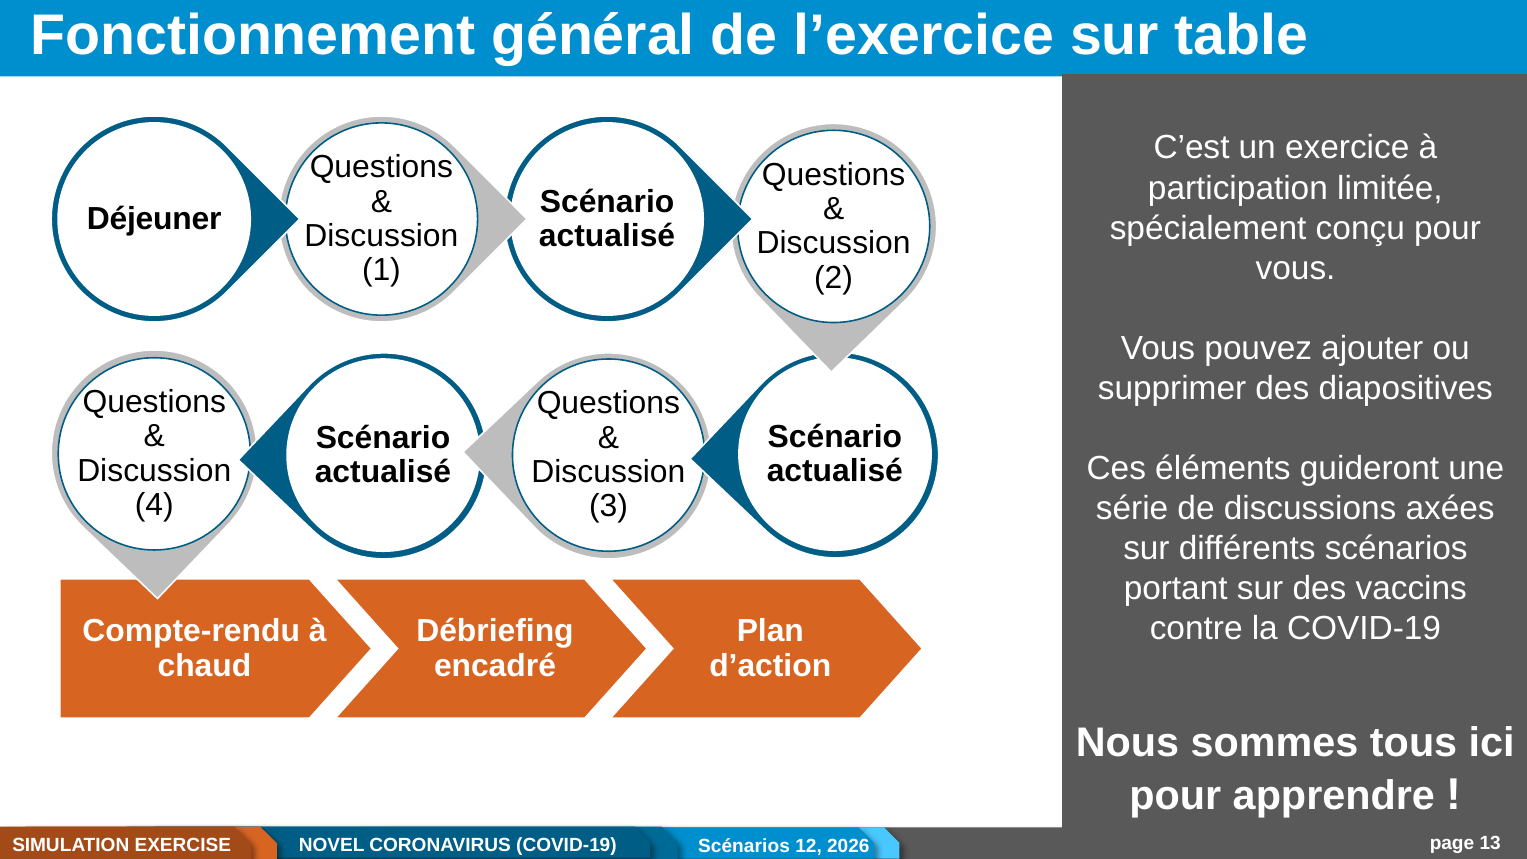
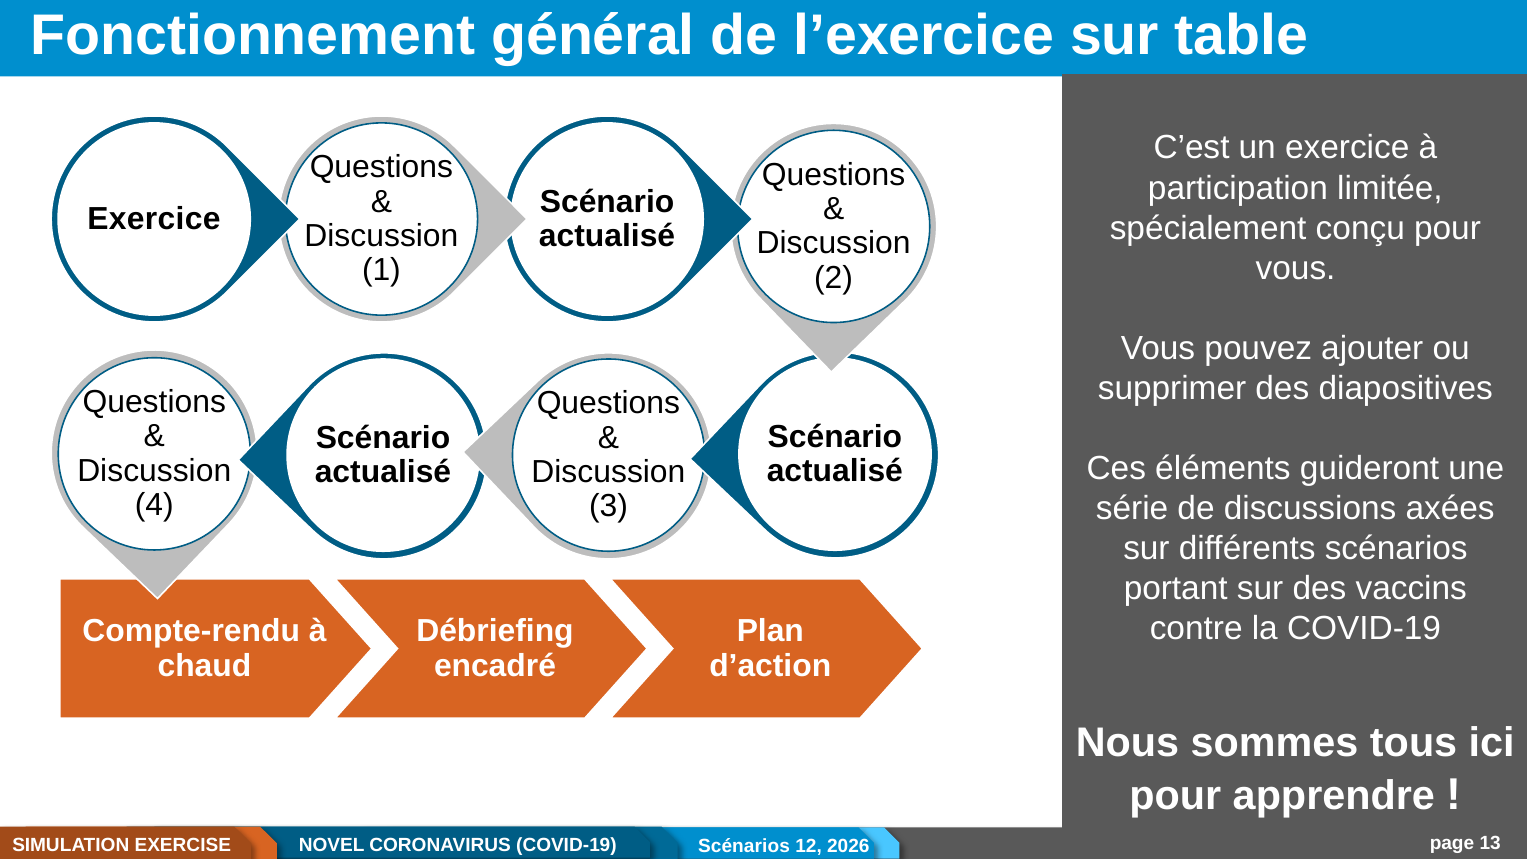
Déjeuner at (154, 219): Déjeuner -> Exercice
